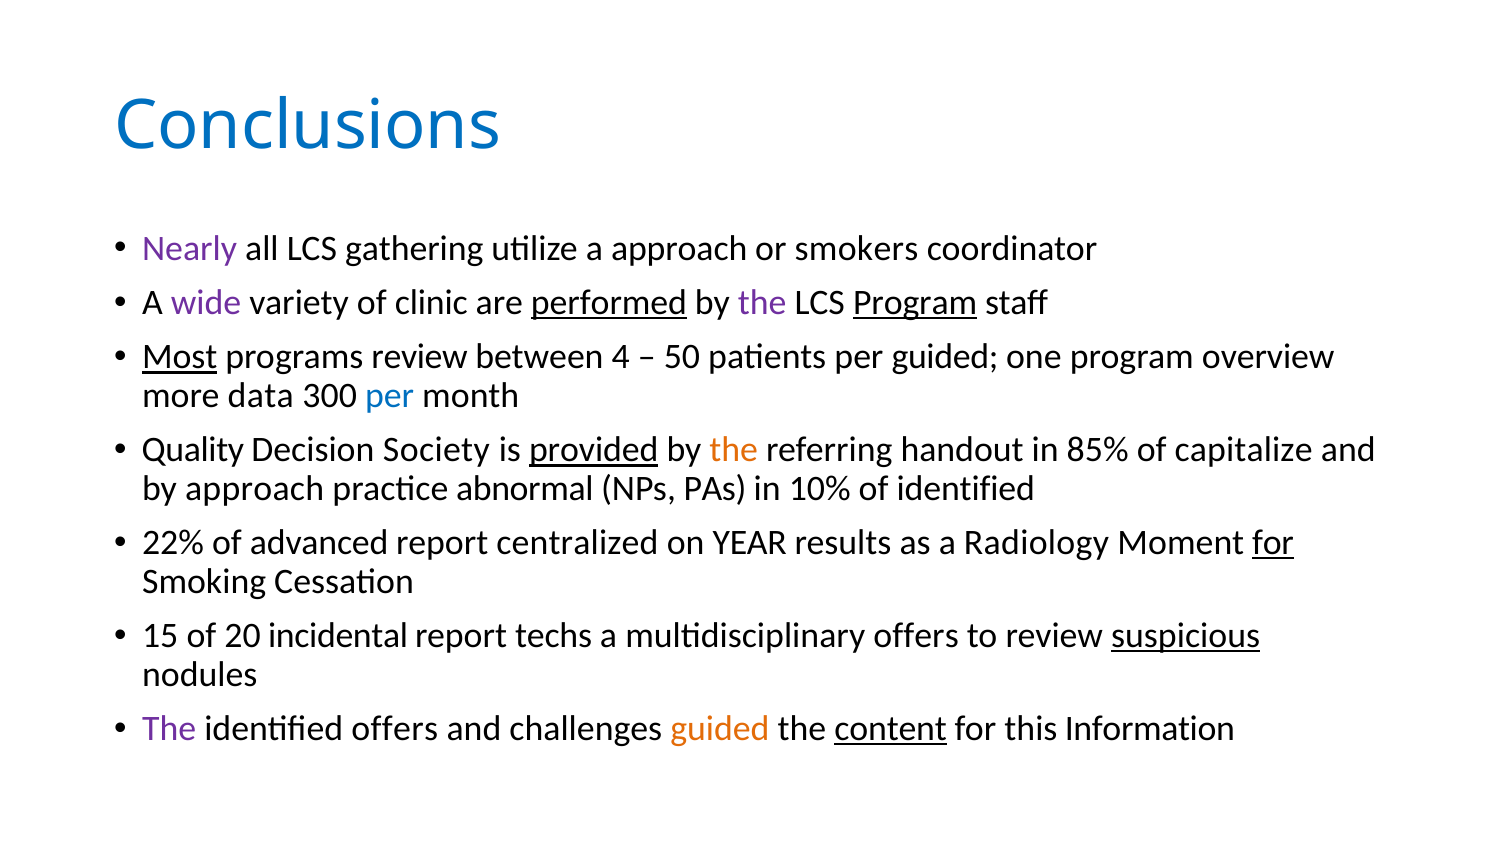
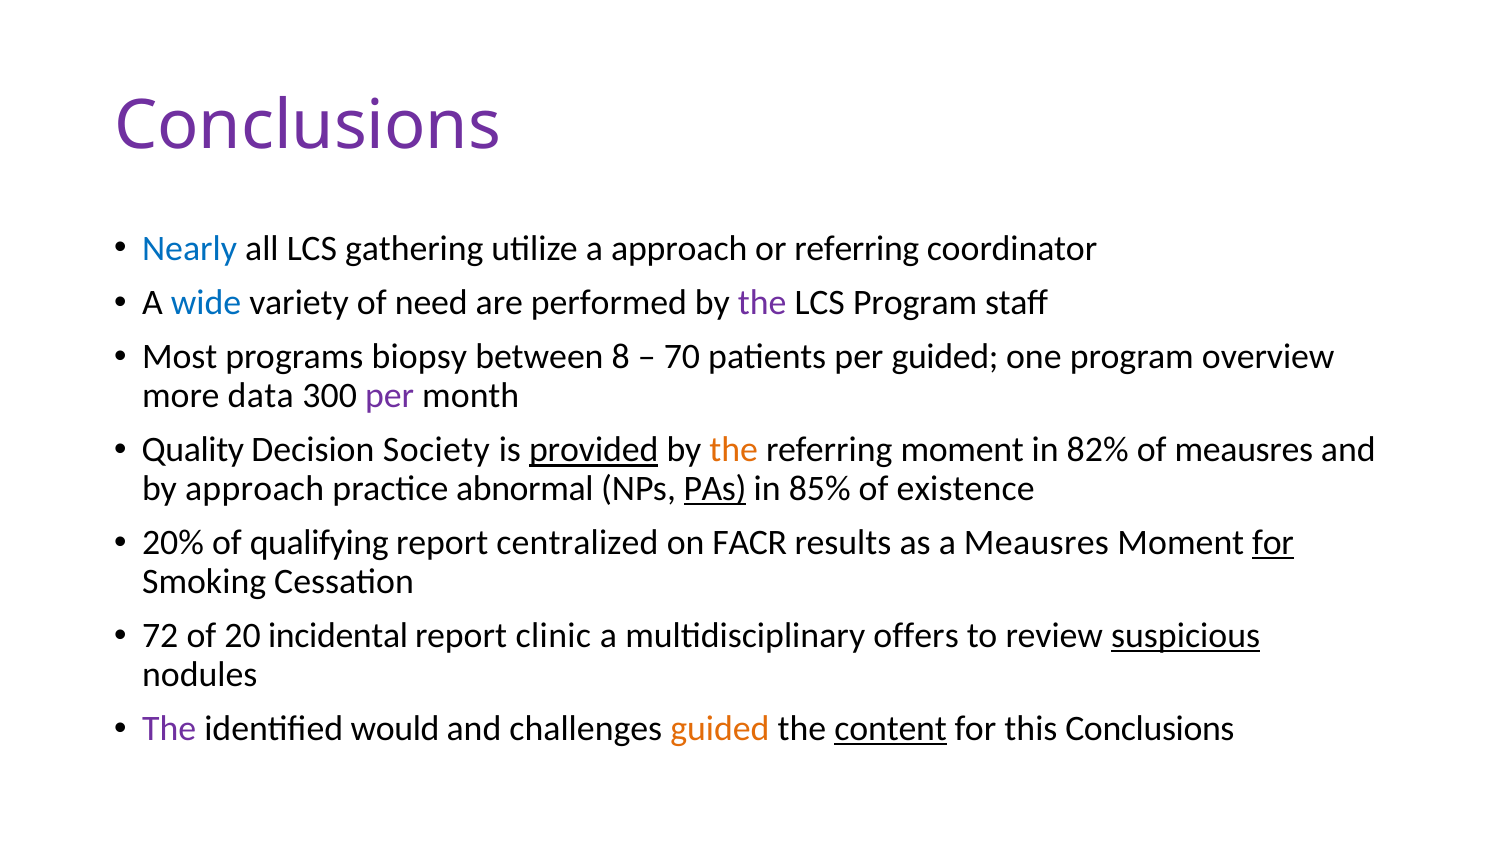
Conclusions at (308, 126) colour: blue -> purple
Nearly colour: purple -> blue
or smokers: smokers -> referring
wide colour: purple -> blue
clinic: clinic -> need
performed underline: present -> none
Program at (915, 303) underline: present -> none
Most underline: present -> none
programs review: review -> biopsy
4: 4 -> 8
50: 50 -> 70
per at (390, 396) colour: blue -> purple
referring handout: handout -> moment
85%: 85% -> 82%
of capitalize: capitalize -> meausres
PAs underline: none -> present
10%: 10% -> 85%
of identified: identified -> existence
22%: 22% -> 20%
advanced: advanced -> qualifying
YEAR: YEAR -> FACR
a Radiology: Radiology -> Meausres
15: 15 -> 72
techs: techs -> clinic
identified offers: offers -> would
this Information: Information -> Conclusions
